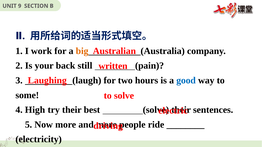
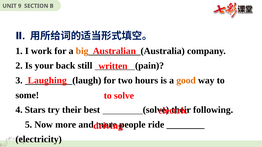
good colour: blue -> orange
High: High -> Stars
sentences: sentences -> following
